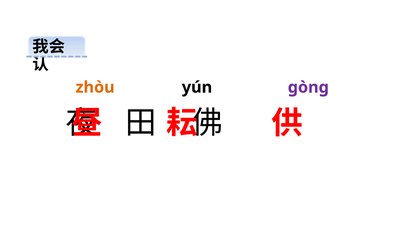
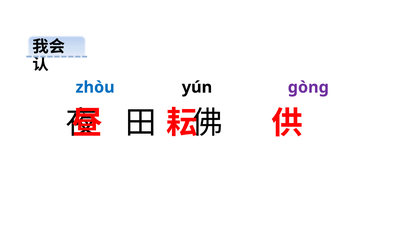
zhòu colour: orange -> blue
